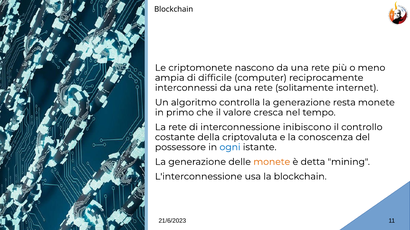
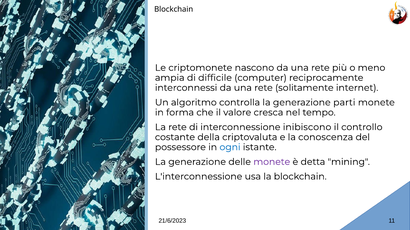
resta: resta -> parti
primo: primo -> forma
monete at (272, 162) colour: orange -> purple
